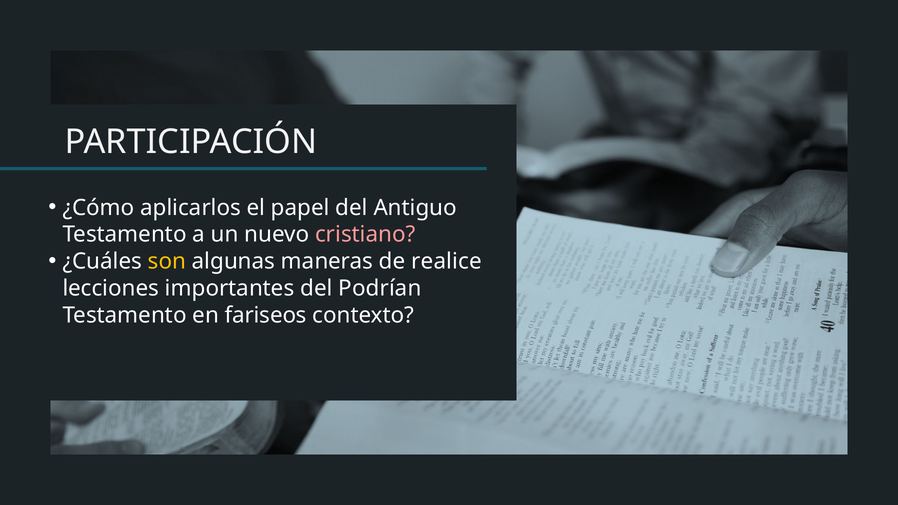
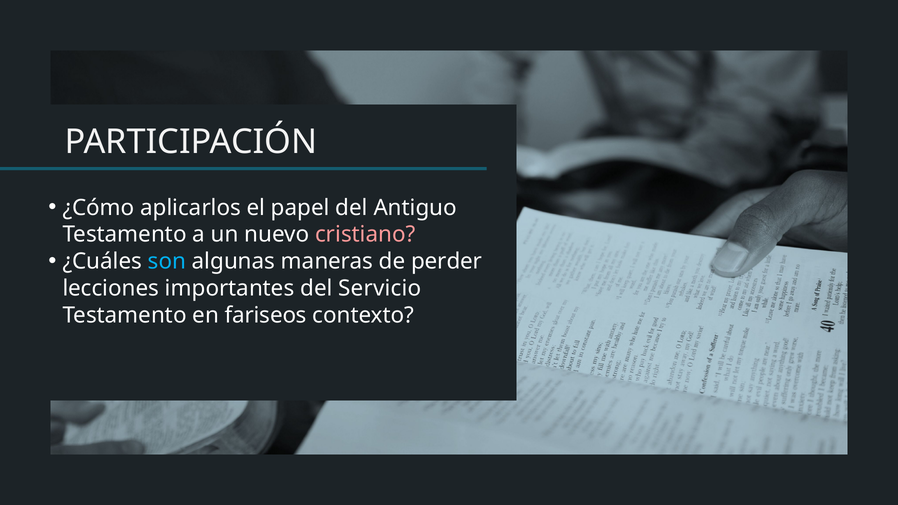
son colour: yellow -> light blue
realice: realice -> perder
Podrían: Podrían -> Servicio
